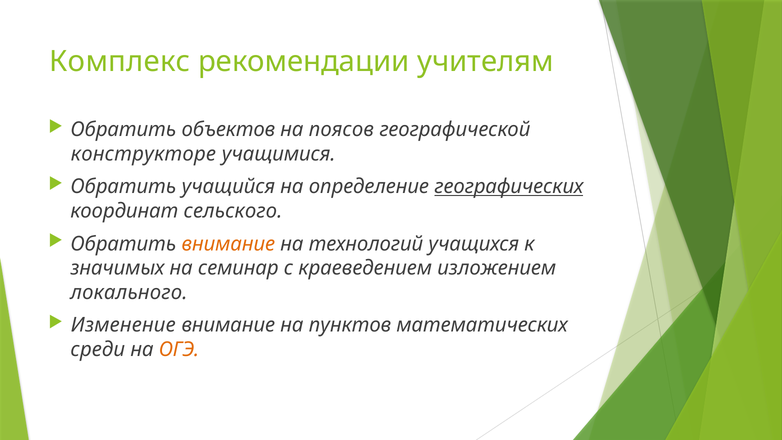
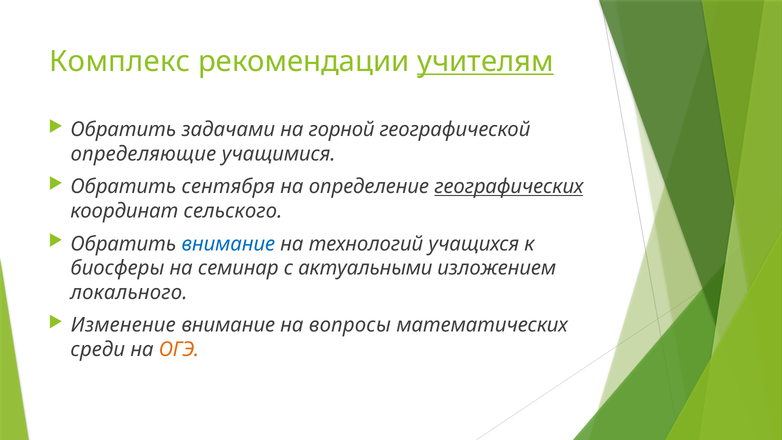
учителям underline: none -> present
объектов: объектов -> задачами
поясов: поясов -> горной
конструкторе: конструкторе -> определяющие
учащийся: учащийся -> сентября
внимание at (228, 244) colour: orange -> blue
значимых: значимых -> биосферы
краеведением: краеведением -> актуальными
пунктов: пунктов -> вопросы
